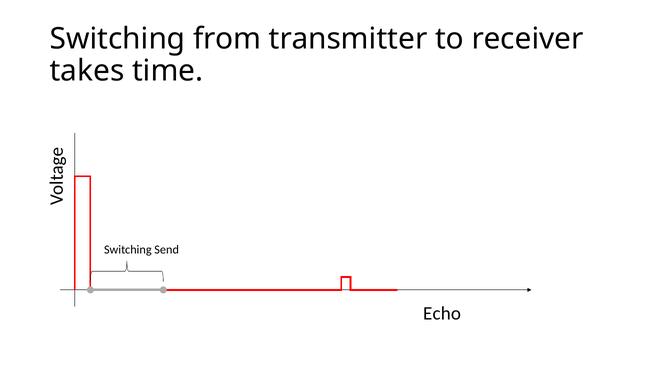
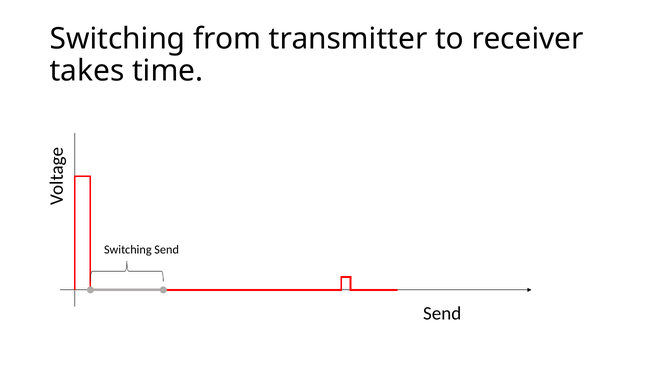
Echo at (442, 313): Echo -> Send
